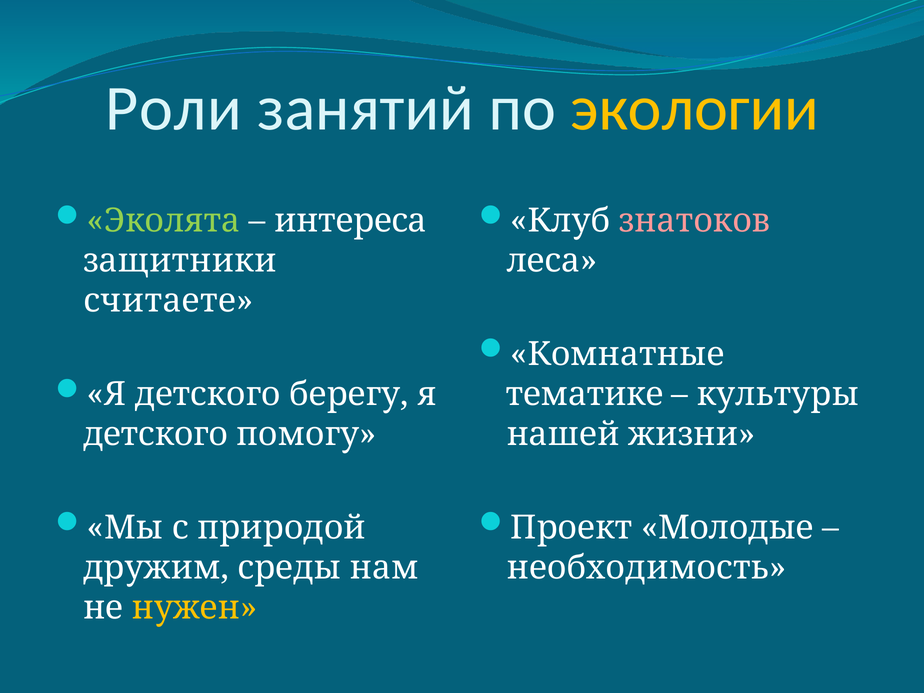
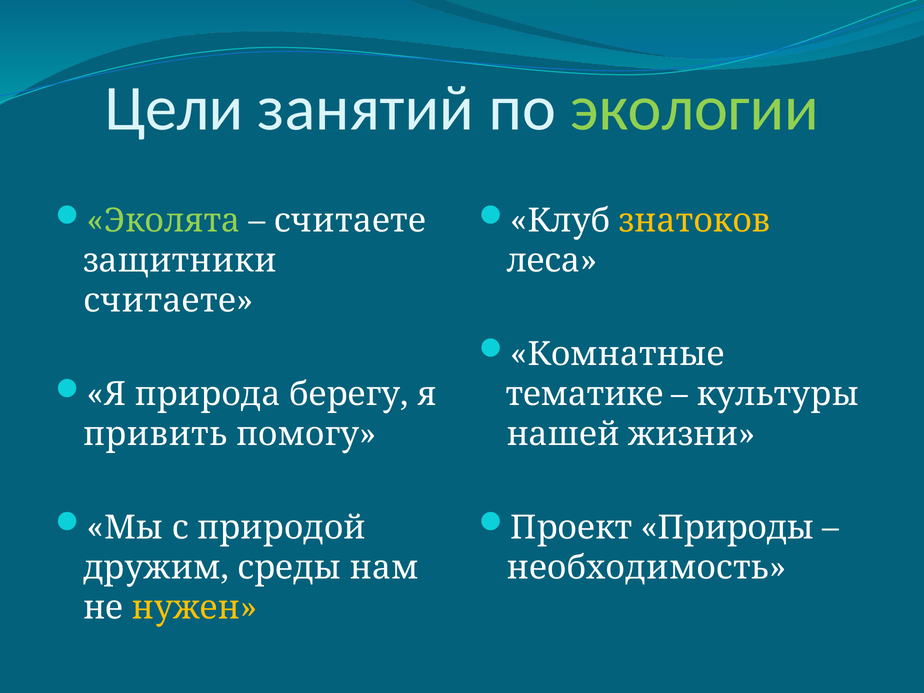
Роли: Роли -> Цели
экологии colour: yellow -> light green
интереса at (351, 221): интереса -> считаете
знатоков colour: pink -> yellow
детского at (208, 394): детского -> природа
детского at (156, 434): детского -> привить
Молодые: Молодые -> Природы
